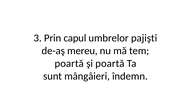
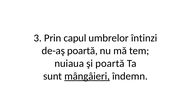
pajişti: pajişti -> întinzi
de-aş mereu: mereu -> poartă
poartă at (69, 64): poartă -> nuiaua
mângâieri underline: none -> present
